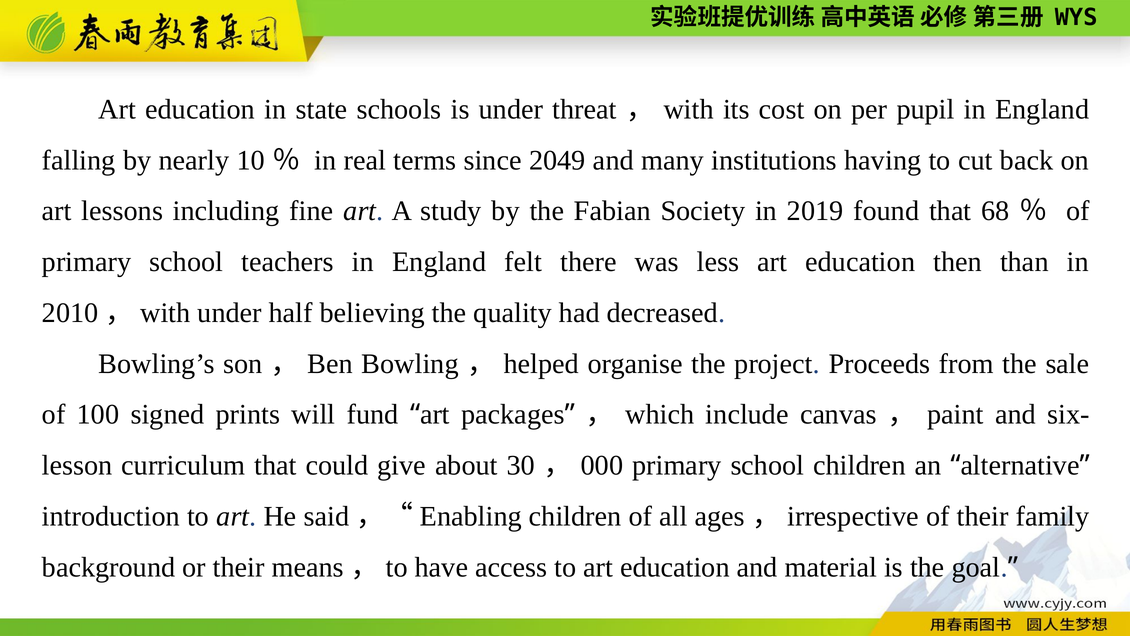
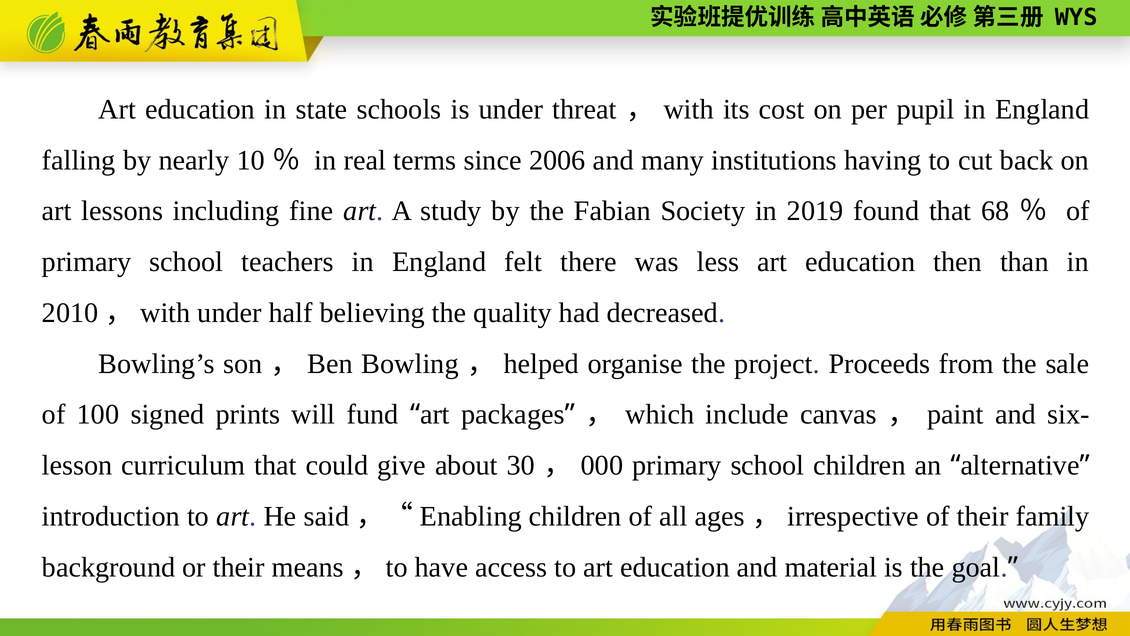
2049: 2049 -> 2006
